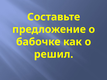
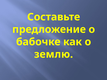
решил: решил -> землю
